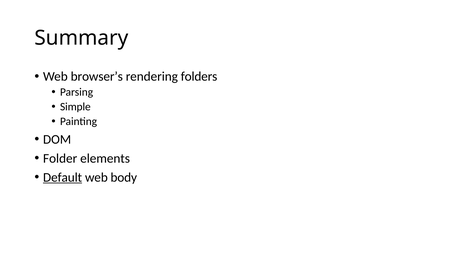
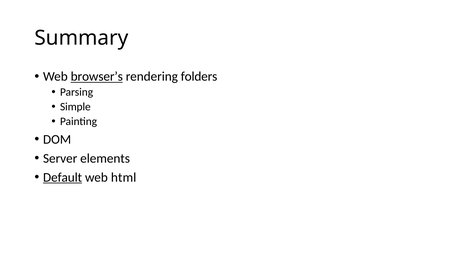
browser’s underline: none -> present
Folder: Folder -> Server
body: body -> html
